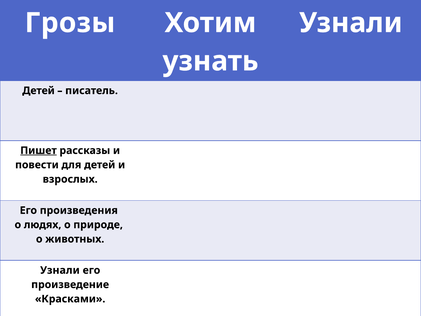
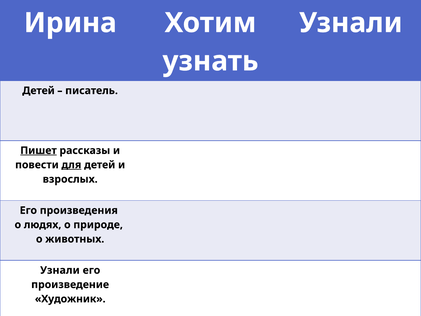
Грозы: Грозы -> Ирина
для underline: none -> present
Красками: Красками -> Художник
